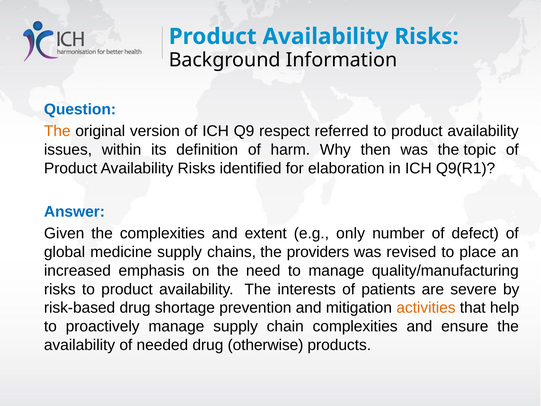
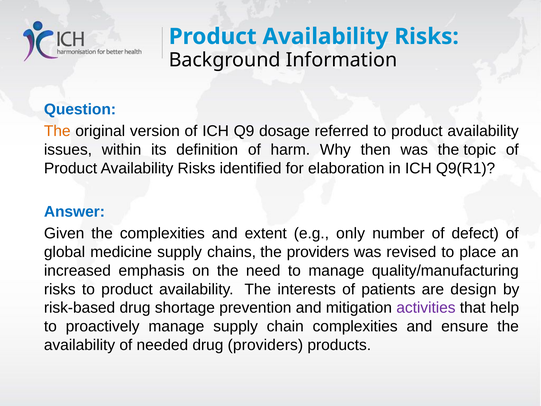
respect: respect -> dosage
severe: severe -> design
activities colour: orange -> purple
drug otherwise: otherwise -> providers
